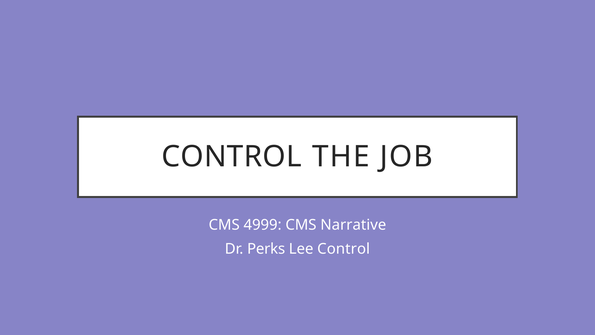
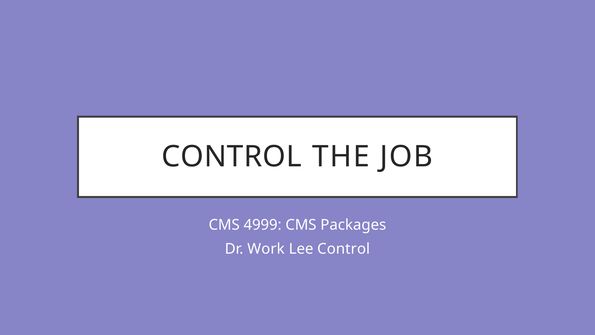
Narrative: Narrative -> Packages
Perks: Perks -> Work
